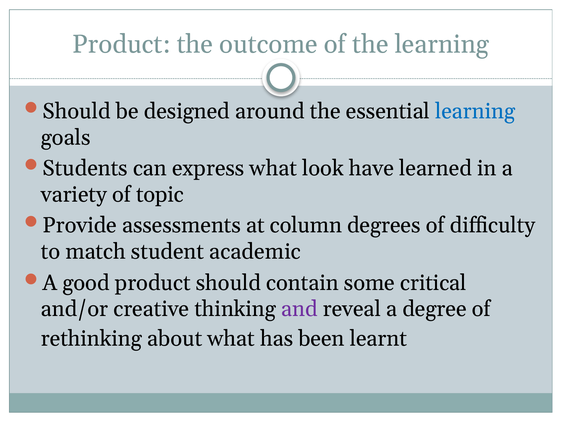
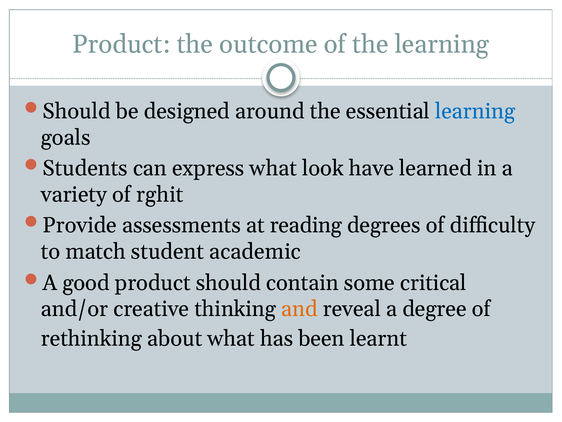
topic: topic -> rghit
column: column -> reading
and colour: purple -> orange
